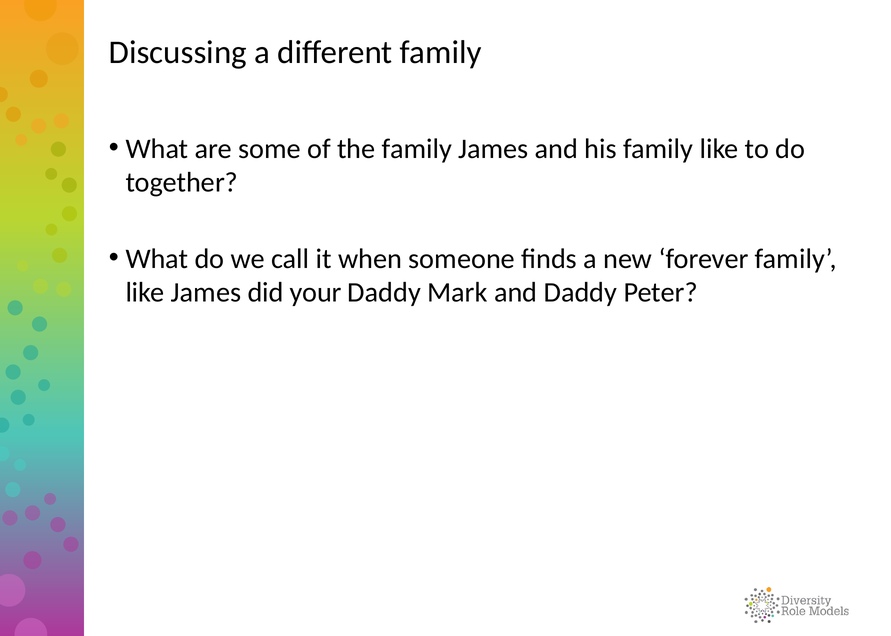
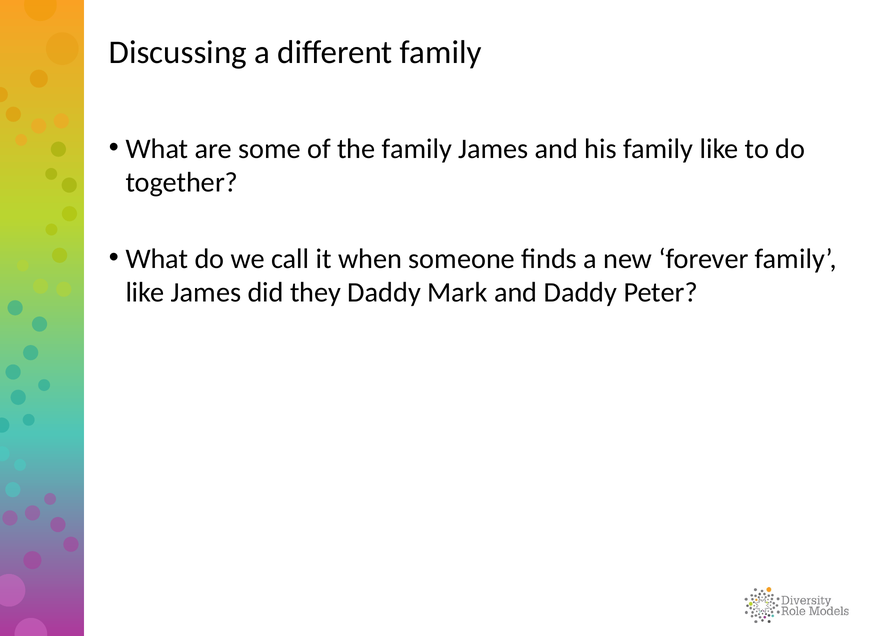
your: your -> they
